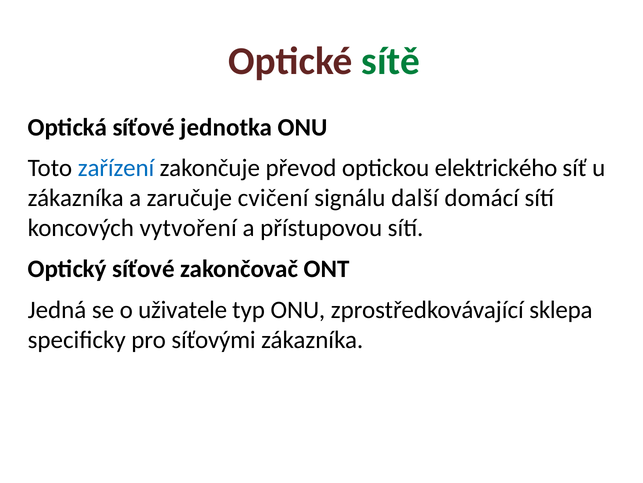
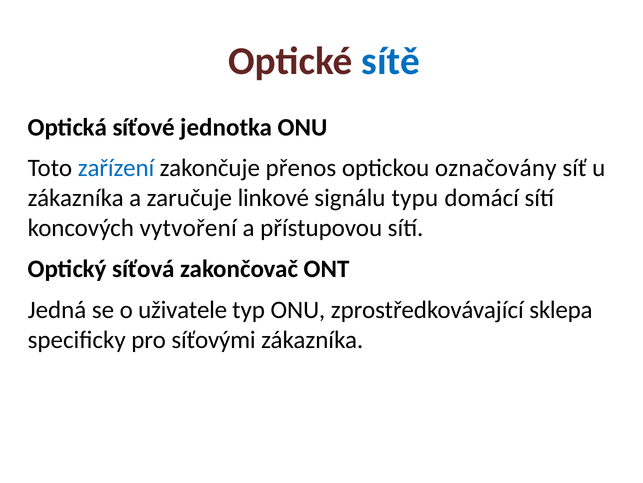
sítě colour: green -> blue
převod: převod -> přenos
elektrického: elektrického -> označovány
cvičení: cvičení -> linkové
další: další -> typu
Optický síťové: síťové -> síťová
